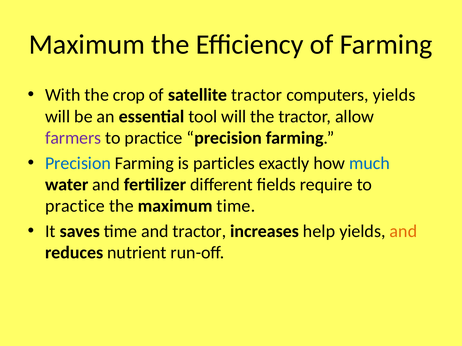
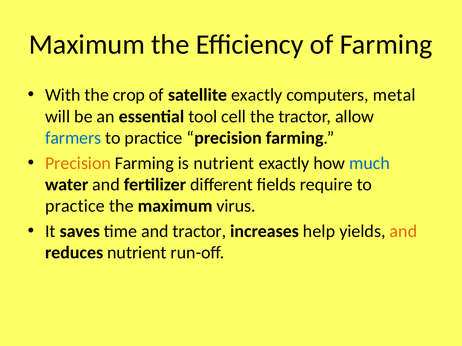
satellite tractor: tractor -> exactly
computers yields: yields -> metal
tool will: will -> cell
farmers colour: purple -> blue
Precision at (78, 163) colour: blue -> orange
is particles: particles -> nutrient
maximum time: time -> virus
